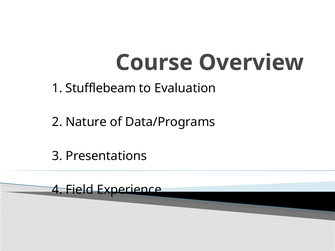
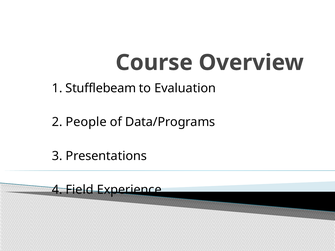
Nature: Nature -> People
